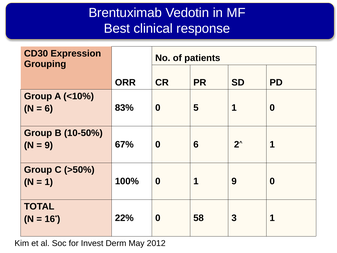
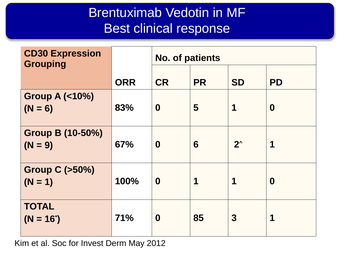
1 9: 9 -> 1
22%: 22% -> 71%
58: 58 -> 85
